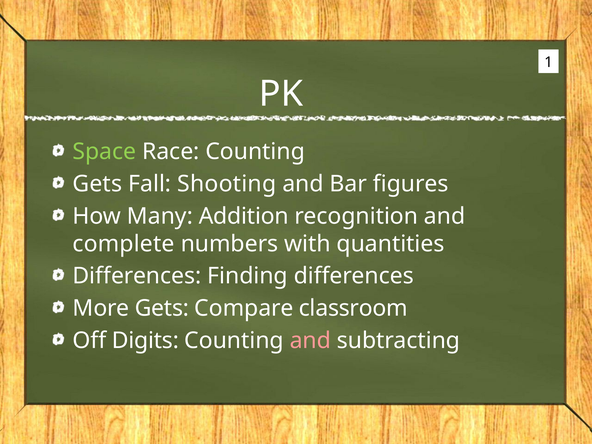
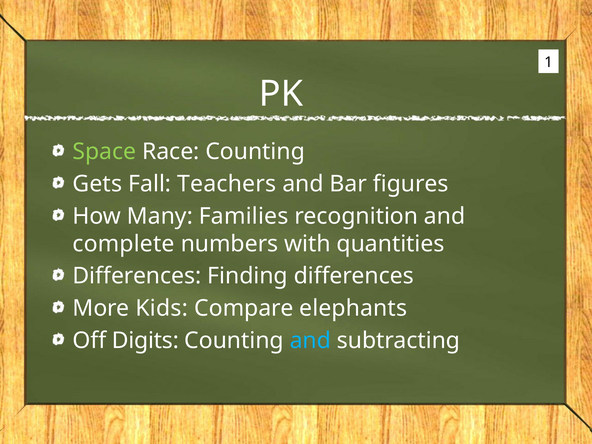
Shooting: Shooting -> Teachers
Addition: Addition -> Families
More Gets: Gets -> Kids
classroom: classroom -> elephants
and at (310, 341) colour: pink -> light blue
